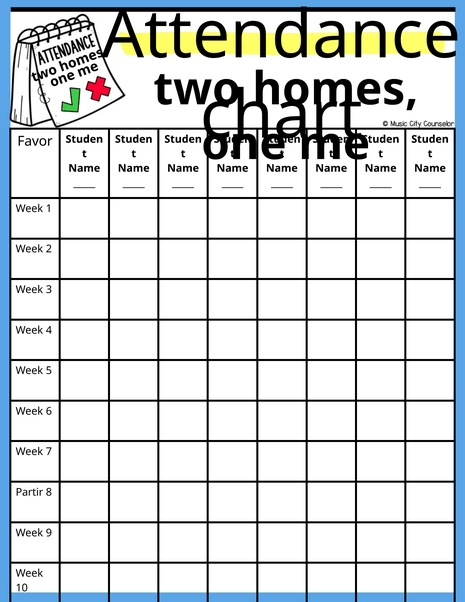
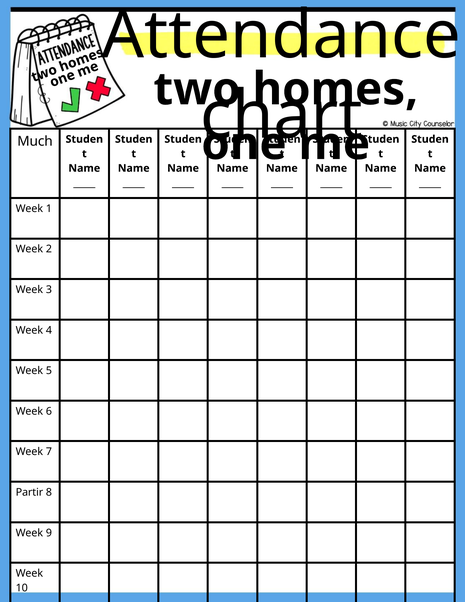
Favor: Favor -> Much
